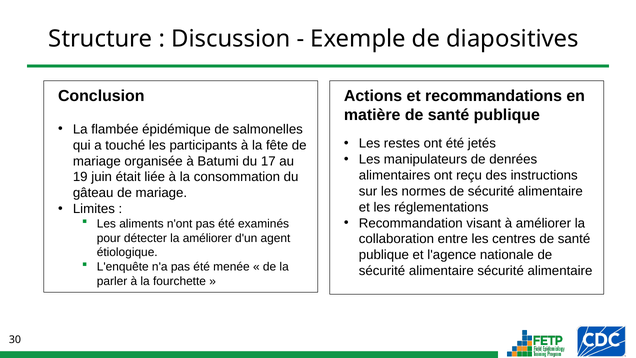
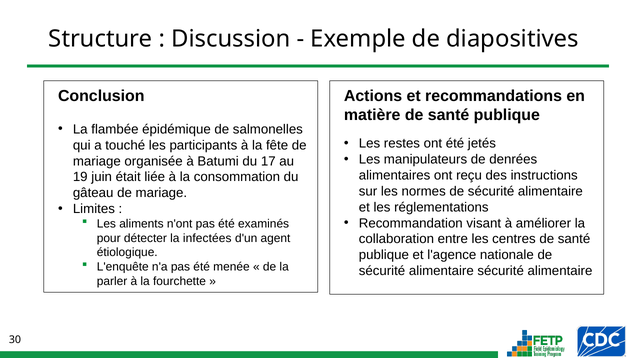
la améliorer: améliorer -> infectées
